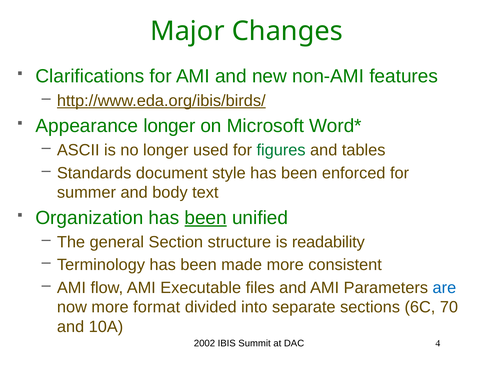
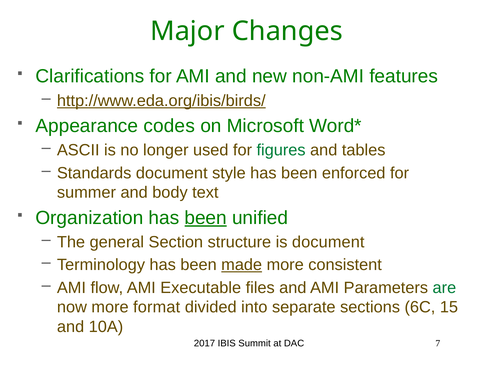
Appearance longer: longer -> codes
is readability: readability -> document
made underline: none -> present
are colour: blue -> green
70: 70 -> 15
2002: 2002 -> 2017
4: 4 -> 7
